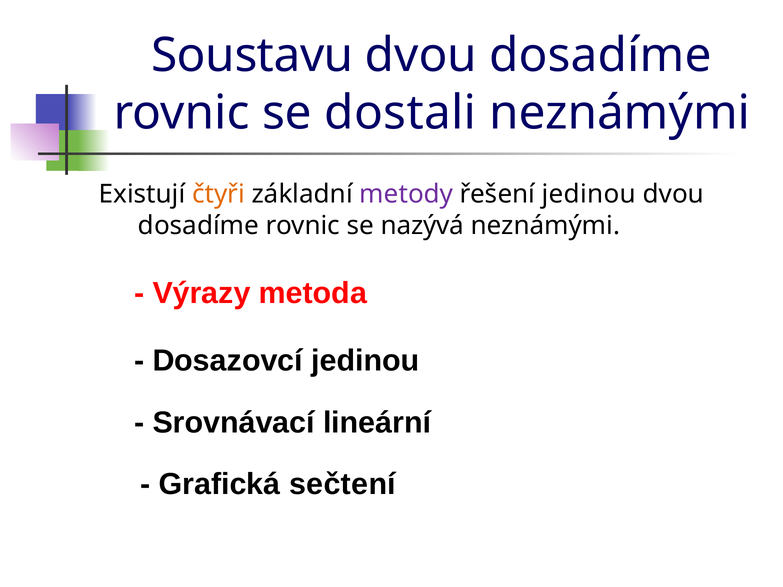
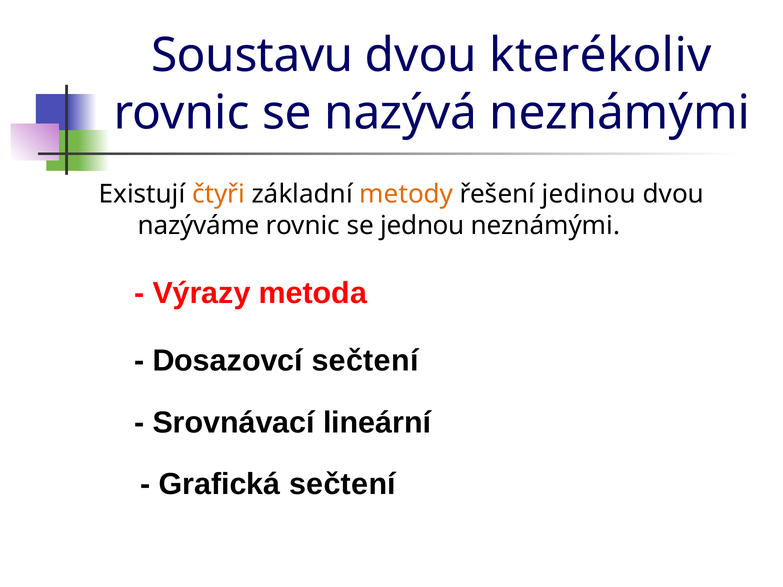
dosadíme at (600, 56): dosadíme -> kterékoliv
dostali: dostali -> nazývá
metody colour: purple -> orange
dosadíme at (199, 226): dosadíme -> nazýváme
nazývá: nazývá -> jednou
Dosazovcí jedinou: jedinou -> sečtení
